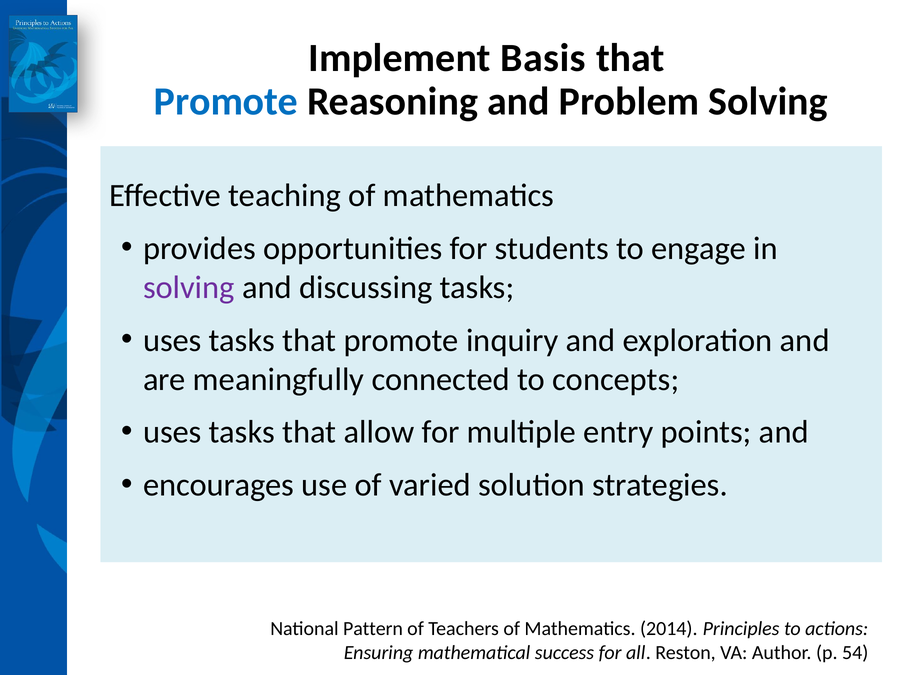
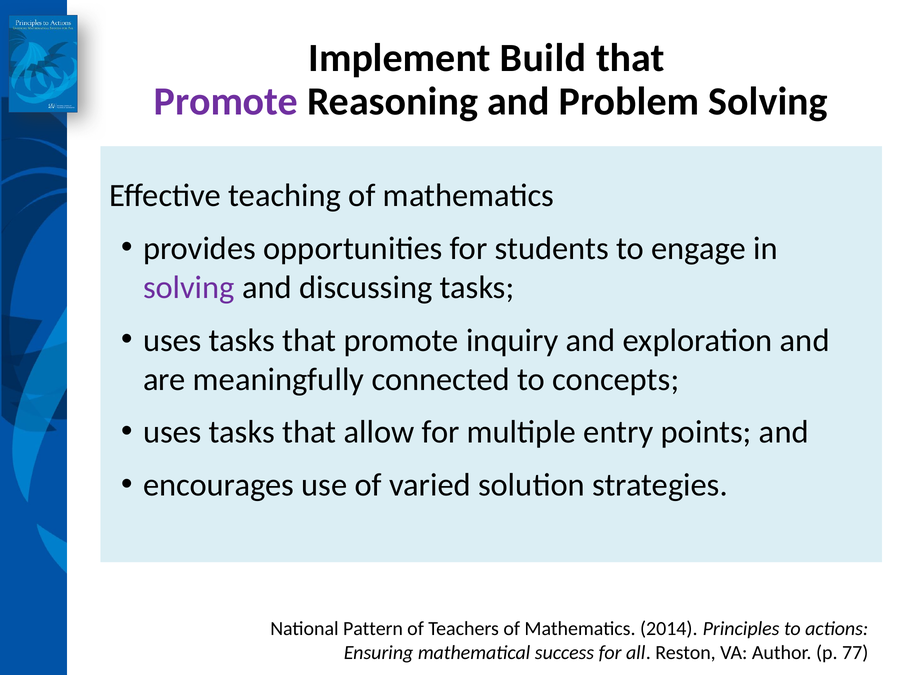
Basis: Basis -> Build
Promote at (226, 101) colour: blue -> purple
54: 54 -> 77
